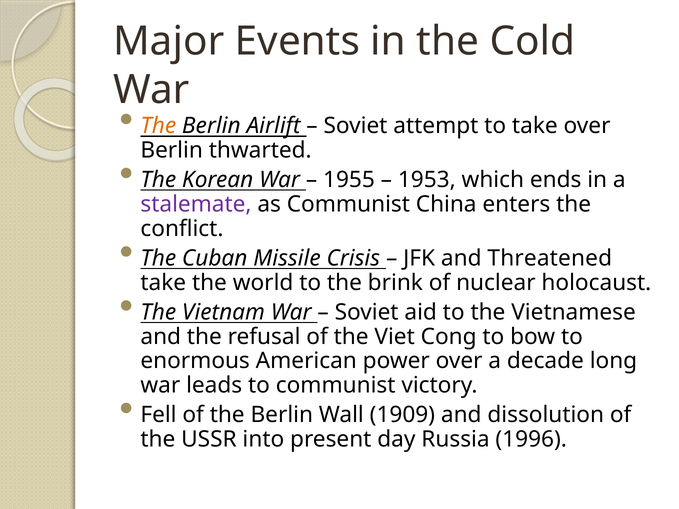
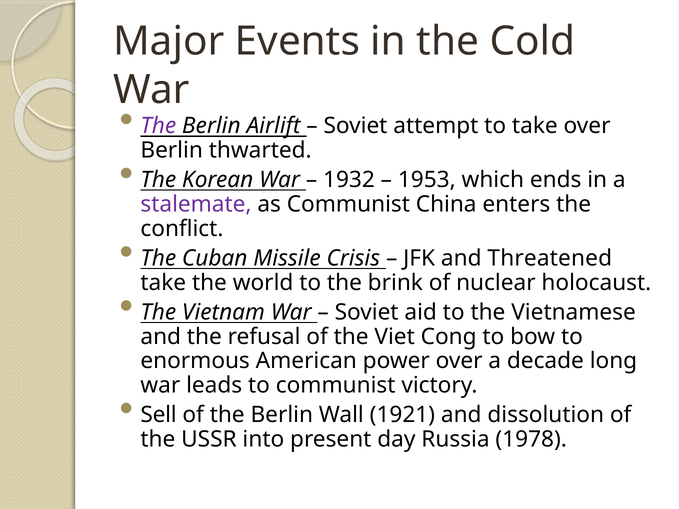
The at (158, 126) colour: orange -> purple
1955: 1955 -> 1932
Fell: Fell -> Sell
1909: 1909 -> 1921
1996: 1996 -> 1978
